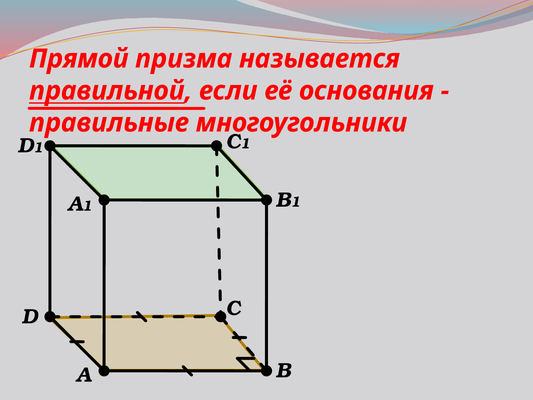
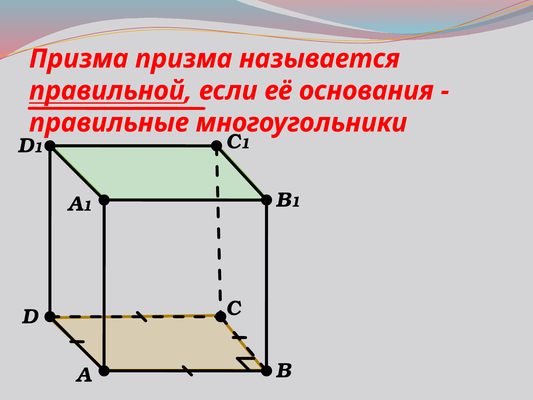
Прямой at (79, 59): Прямой -> Призма
